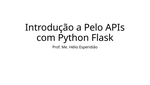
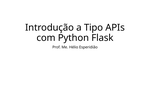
Pelo: Pelo -> Tipo
